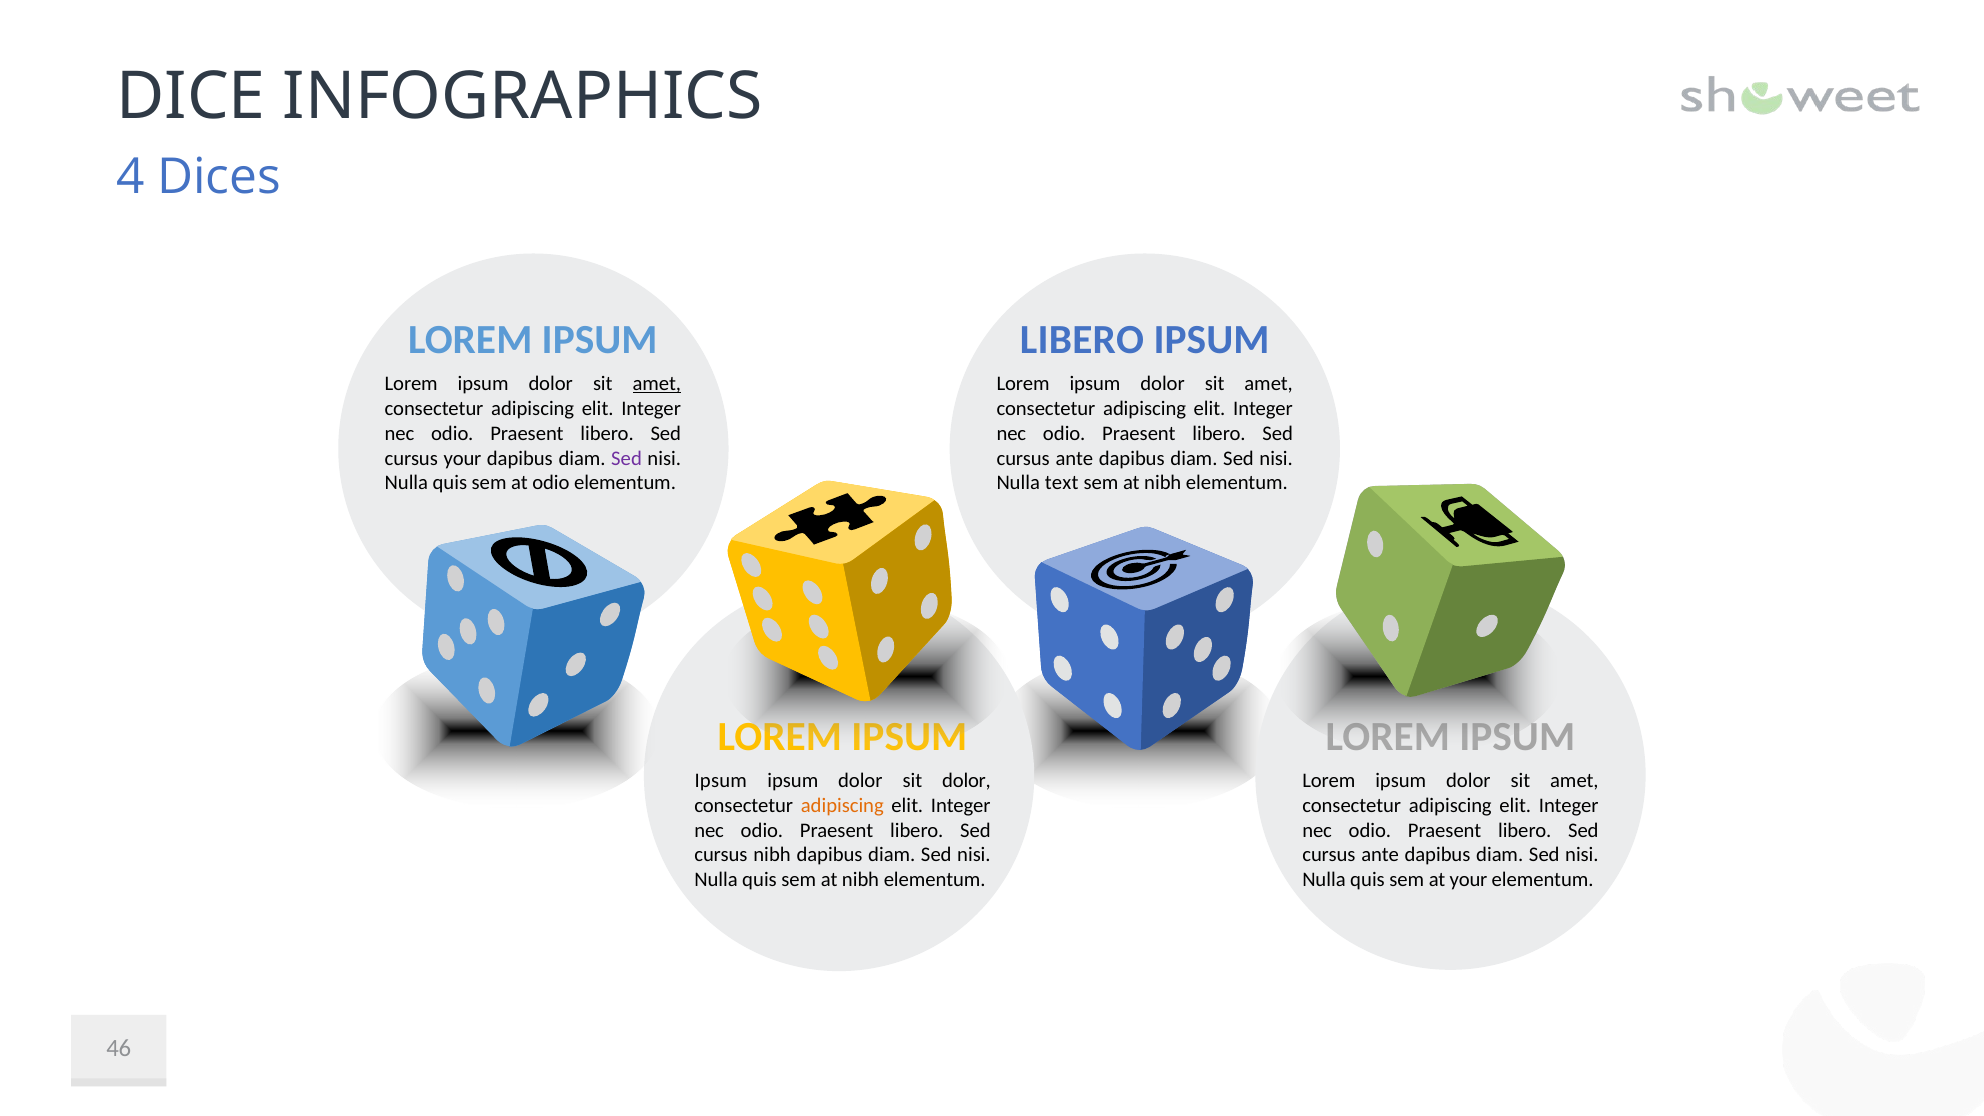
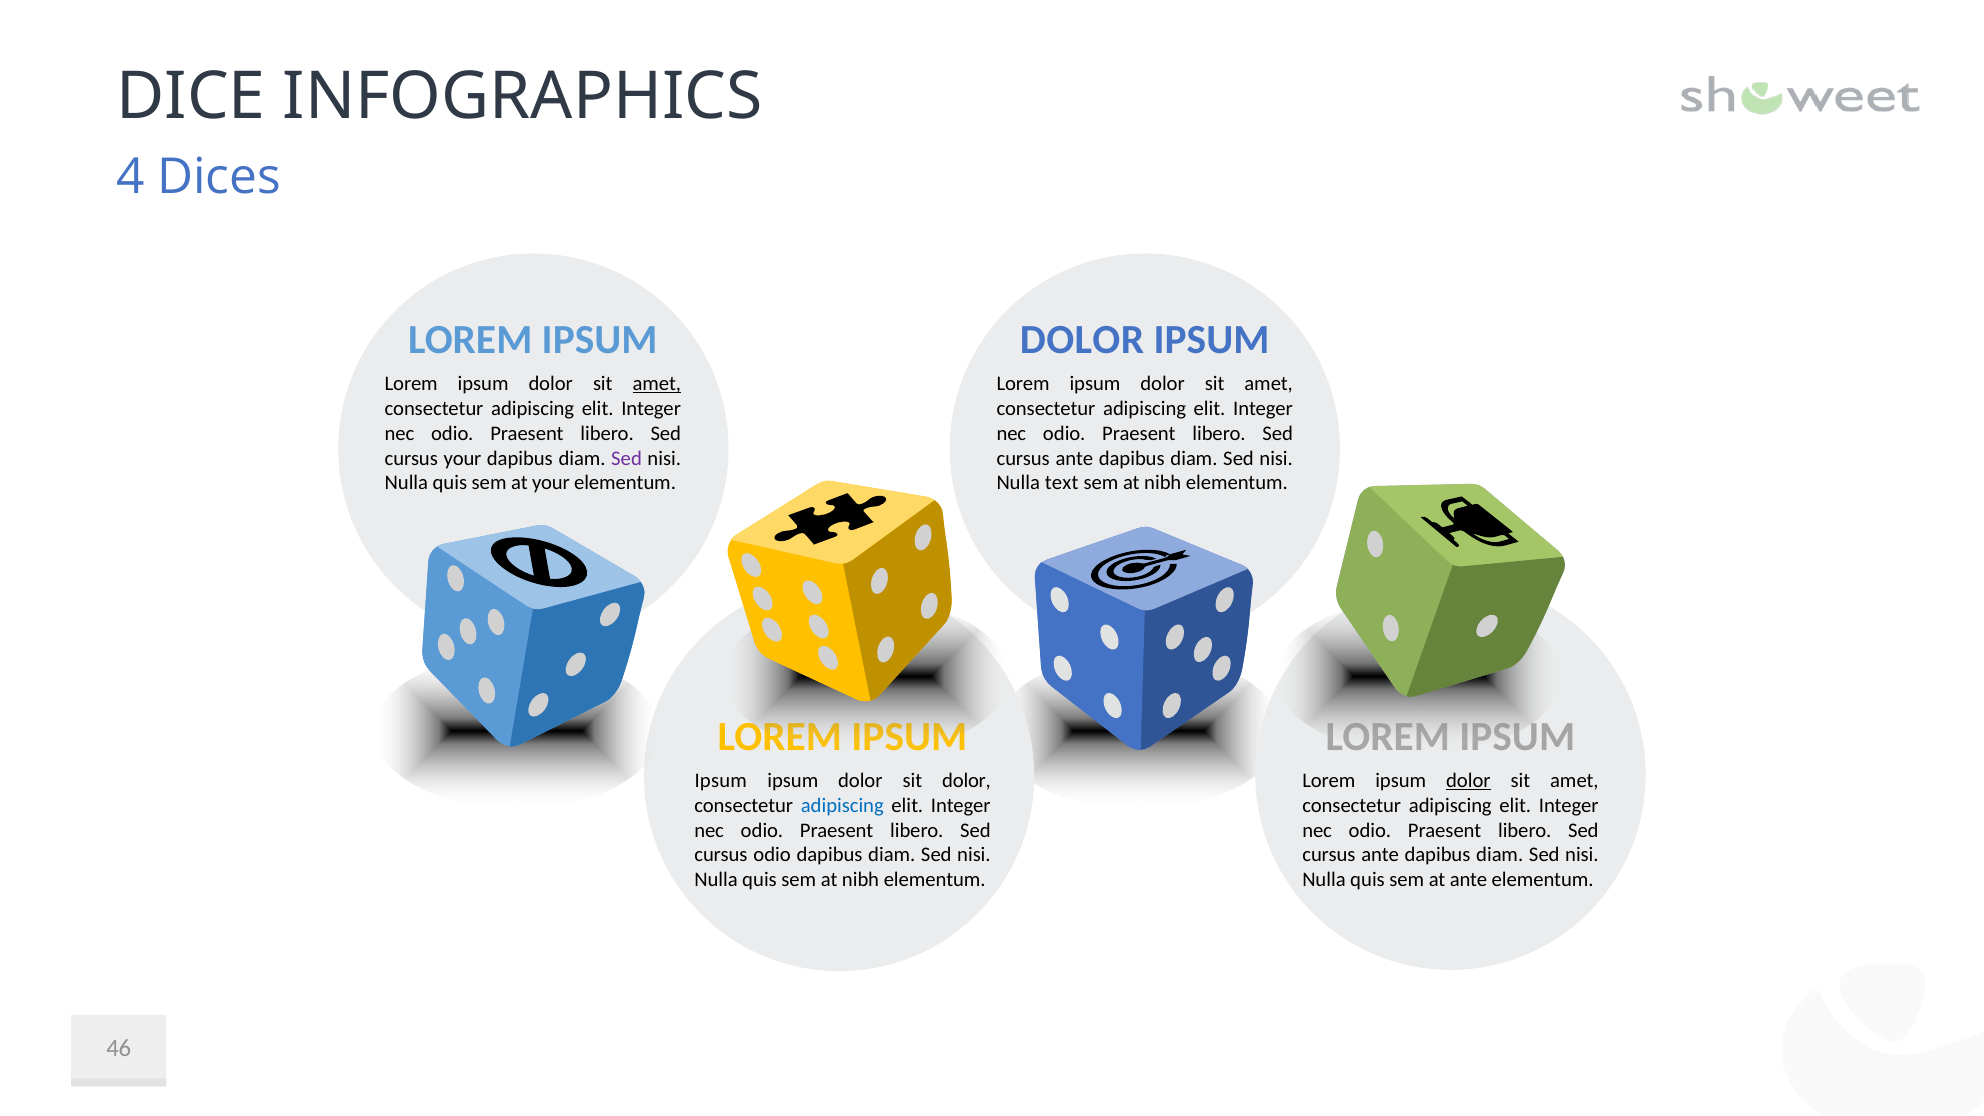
LIBERO at (1082, 340): LIBERO -> DOLOR
at odio: odio -> your
dolor at (1468, 781) underline: none -> present
adipiscing at (842, 805) colour: orange -> blue
cursus nibh: nibh -> odio
at your: your -> ante
